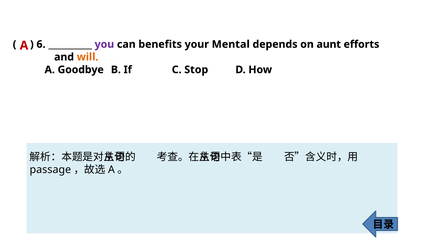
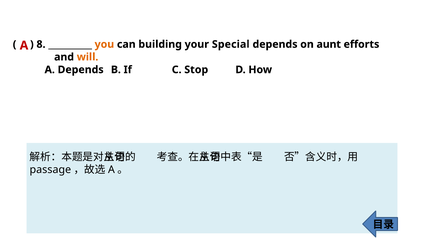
6: 6 -> 8
you colour: purple -> orange
benefits: benefits -> building
Mental: Mental -> Special
A Goodbye: Goodbye -> Depends
